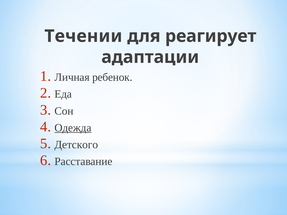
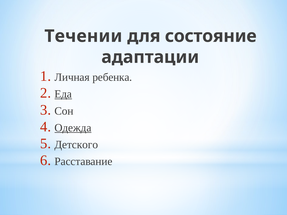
реагирует: реагирует -> состояние
ребенок: ребенок -> ребенка
Еда underline: none -> present
